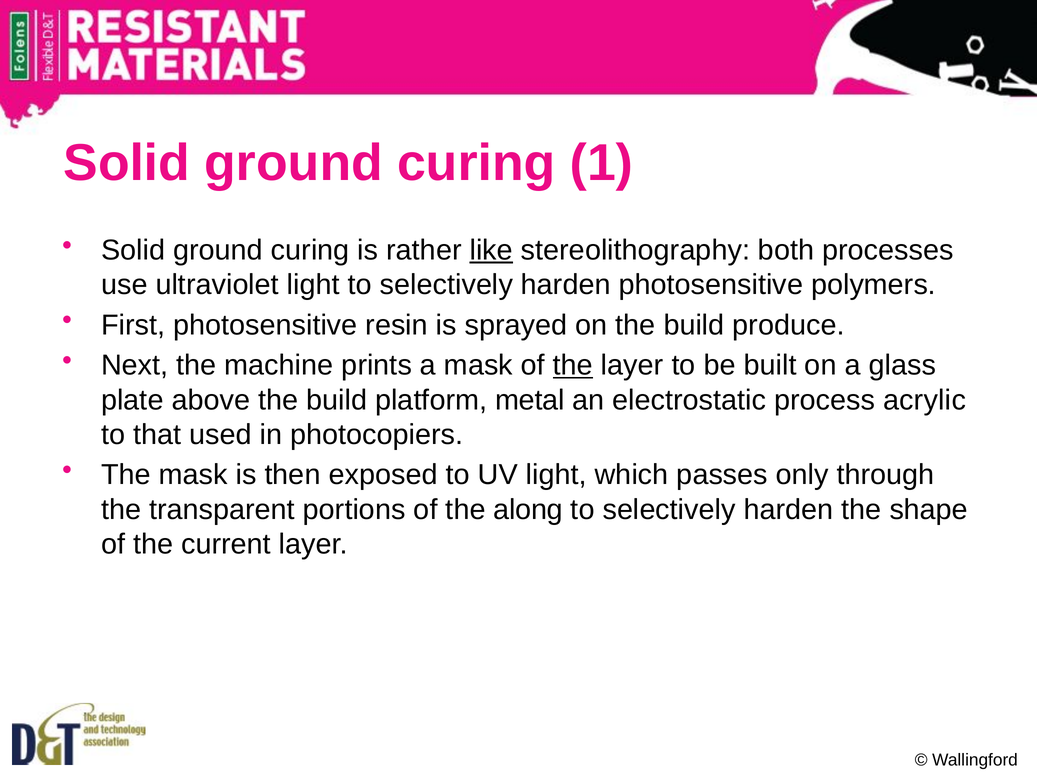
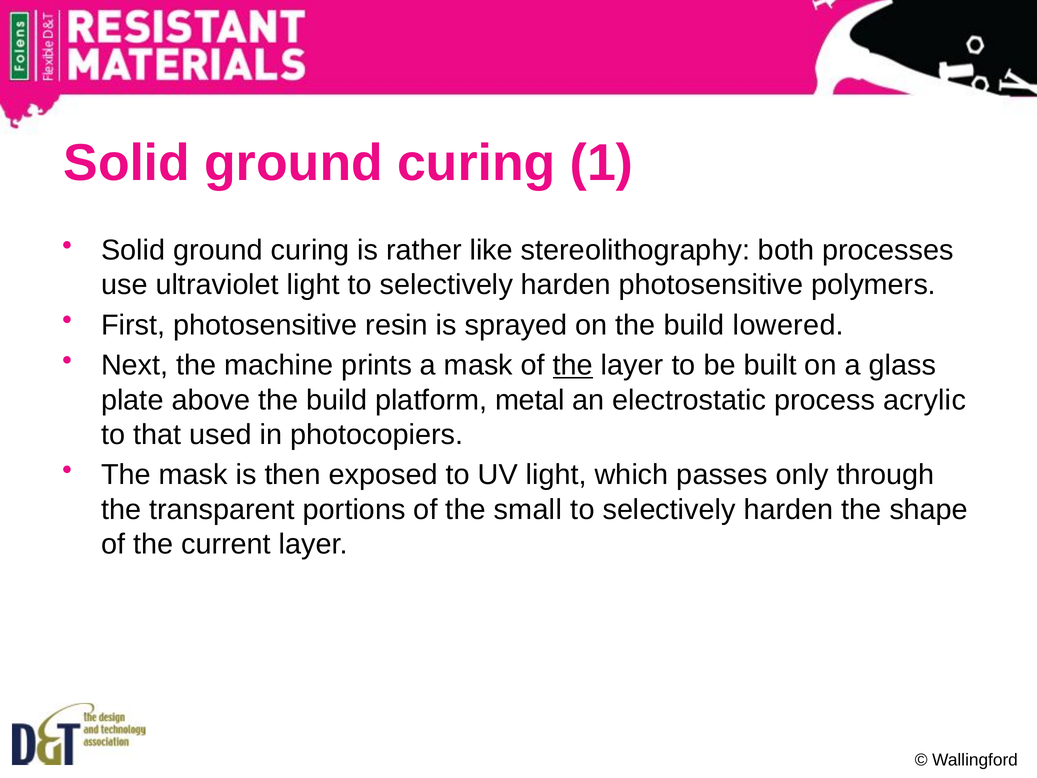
like underline: present -> none
produce: produce -> lowered
along: along -> small
